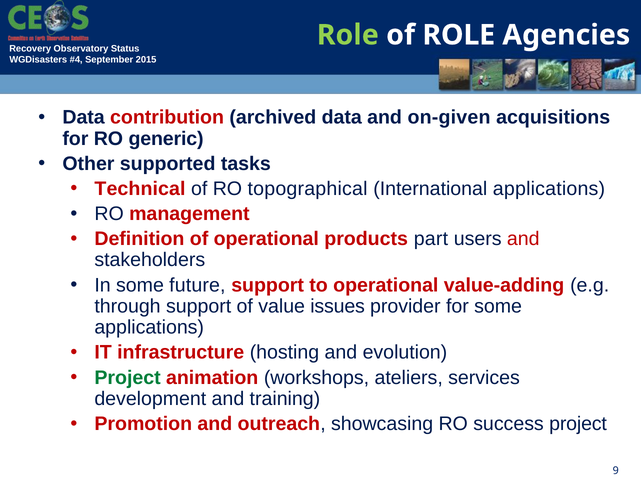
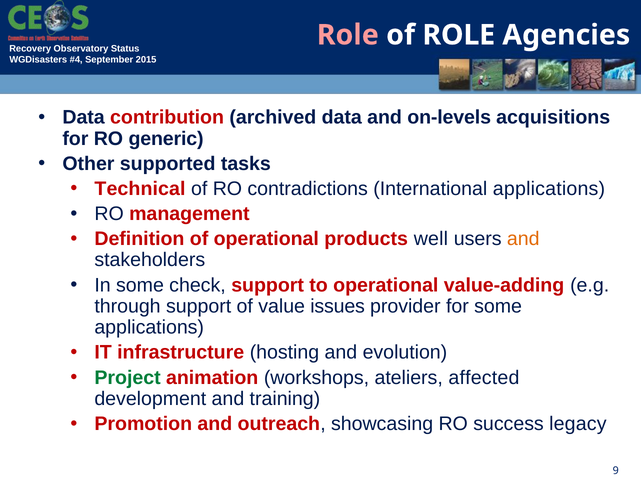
Role at (348, 35) colour: light green -> pink
on-given: on-given -> on-levels
topographical: topographical -> contradictions
part: part -> well
and at (523, 239) colour: red -> orange
future: future -> check
services: services -> affected
success project: project -> legacy
